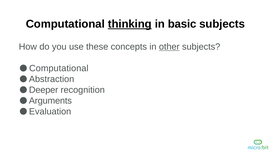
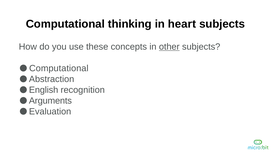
thinking underline: present -> none
basic: basic -> heart
Deeper: Deeper -> English
